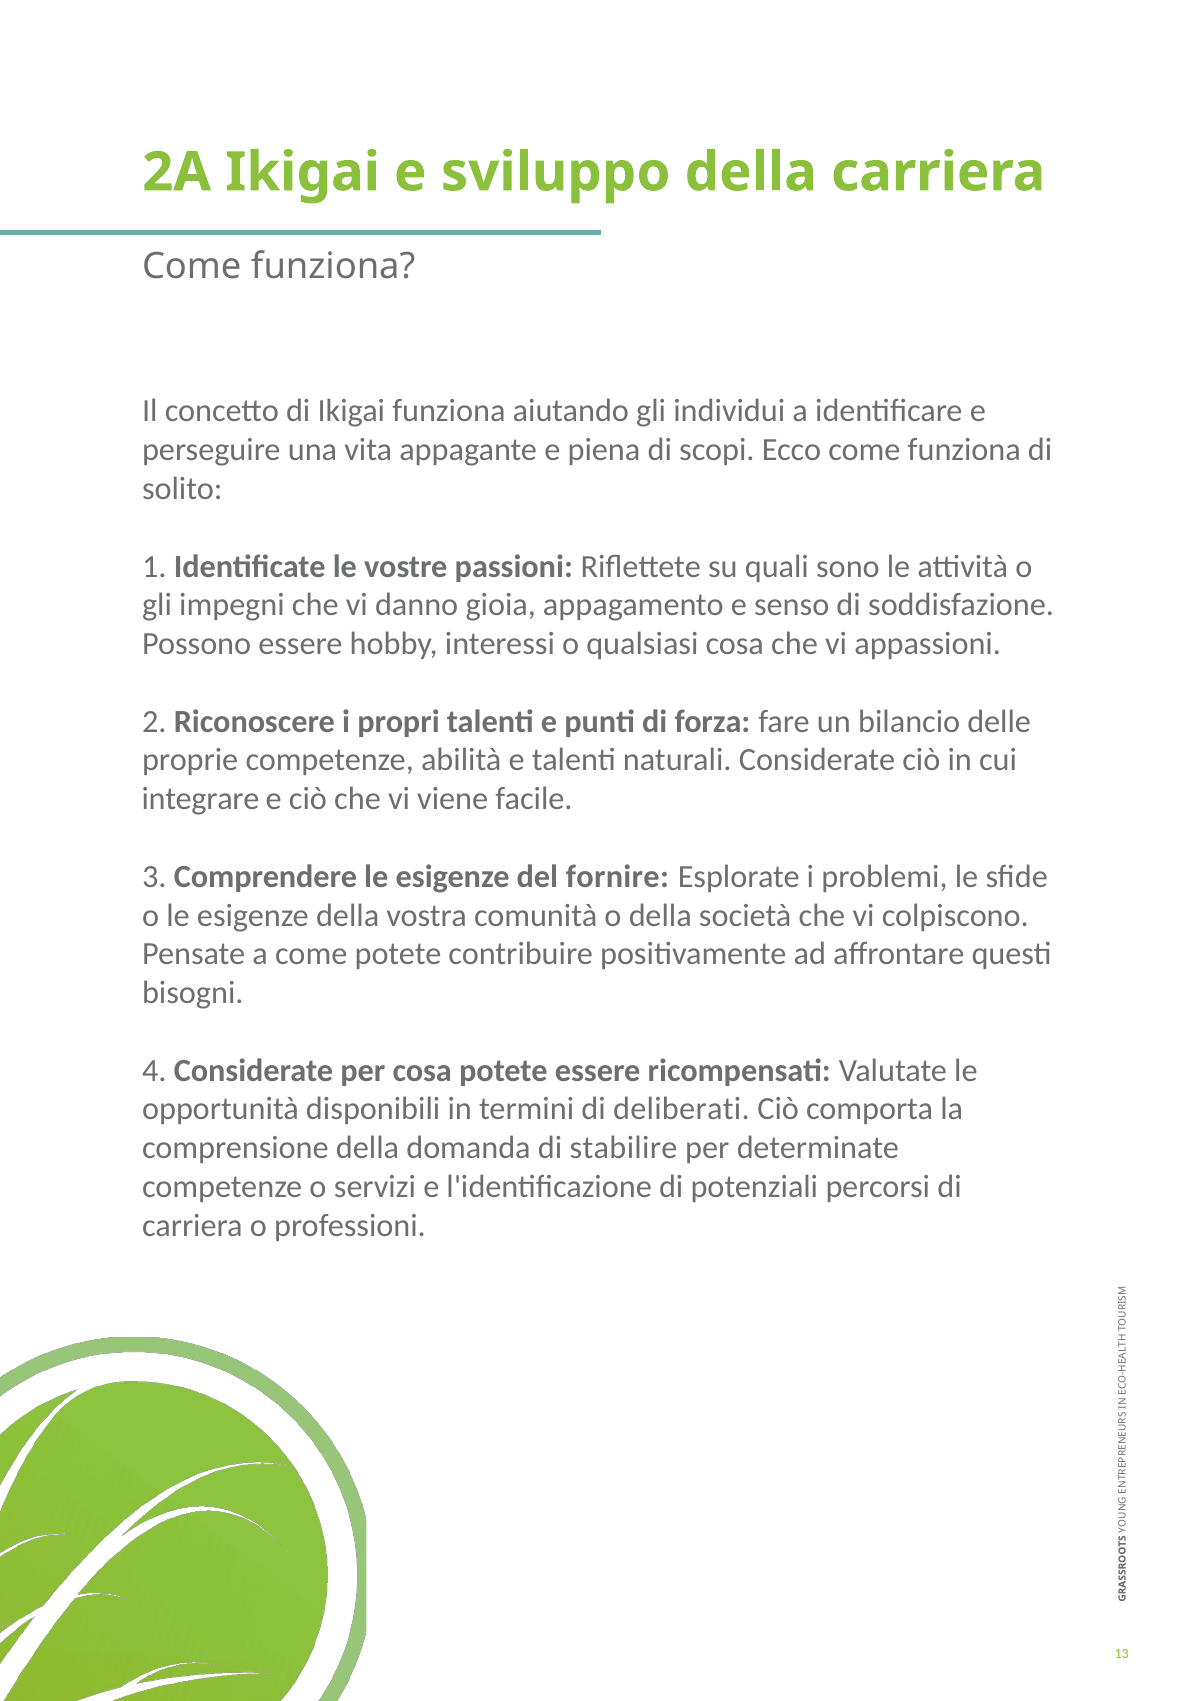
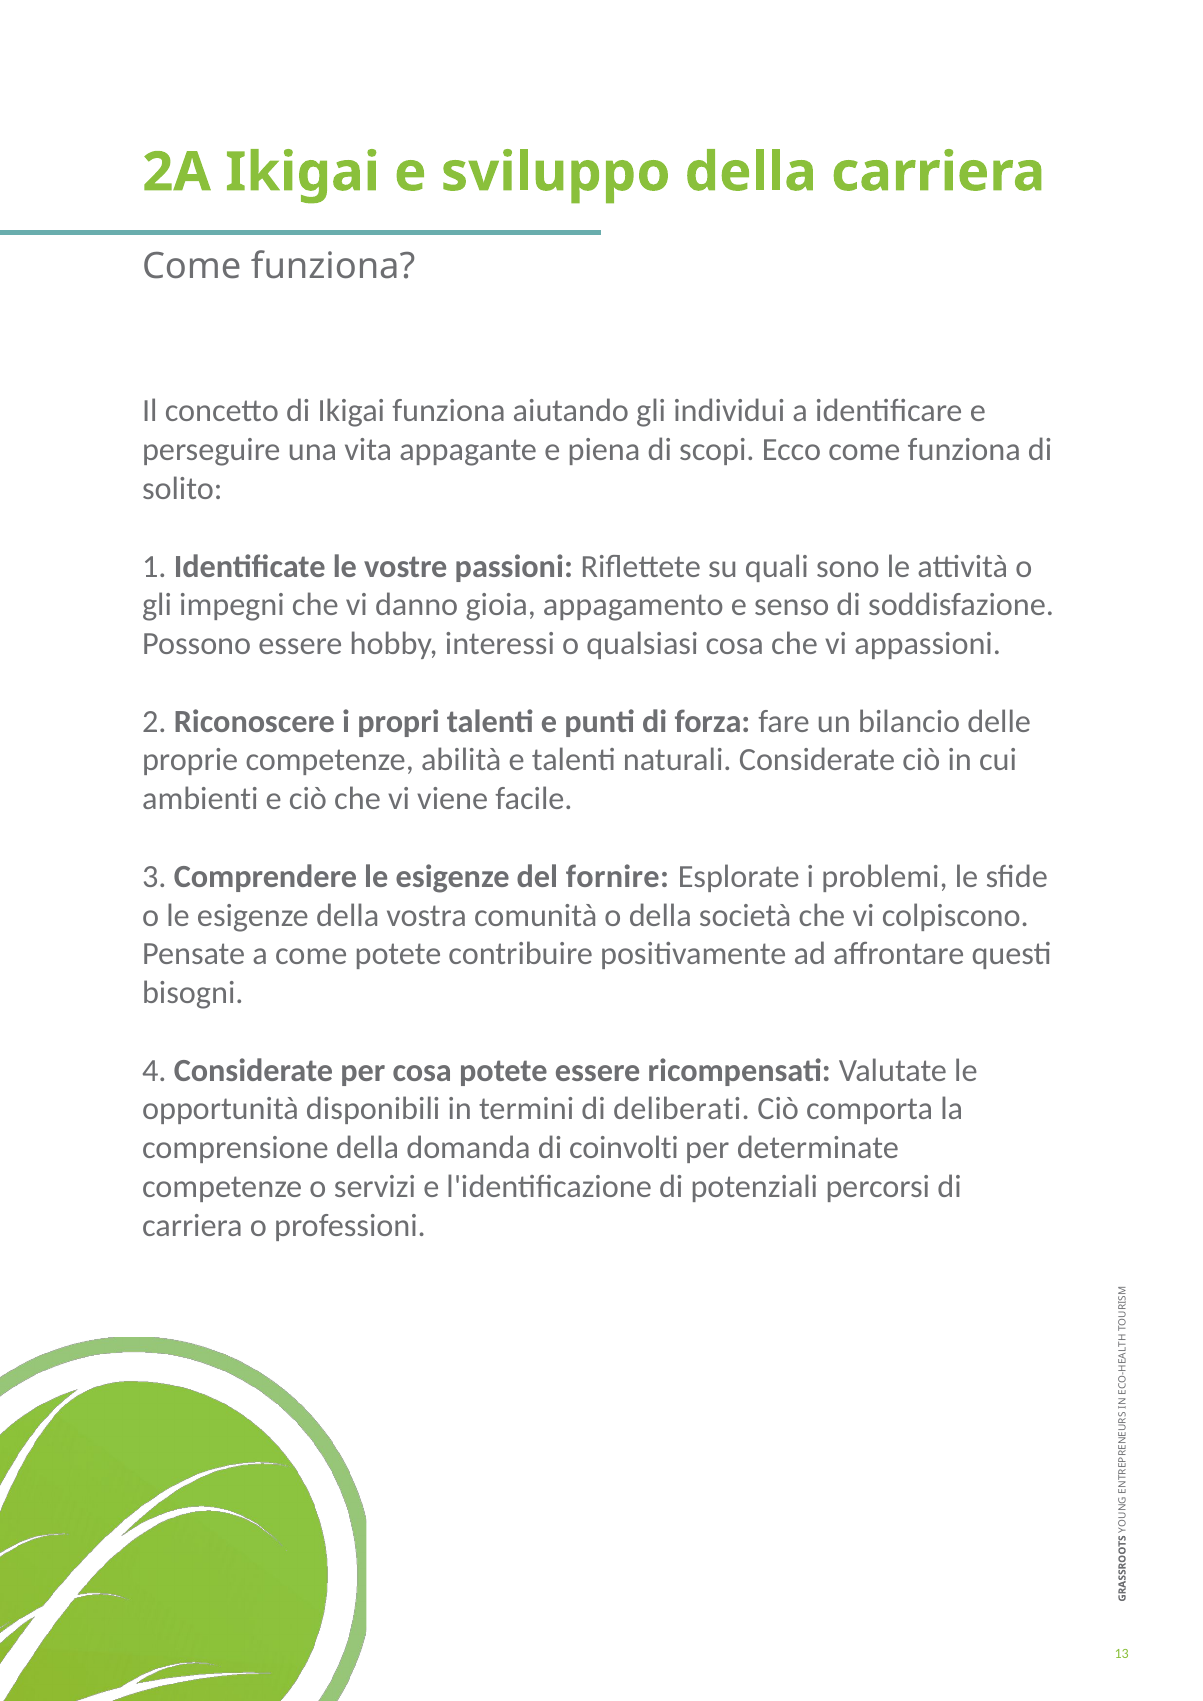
integrare: integrare -> ambienti
stabilire: stabilire -> coinvolti
